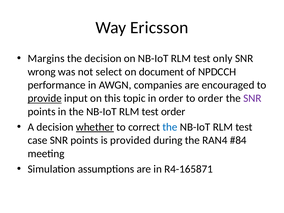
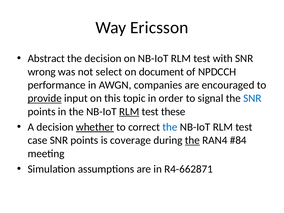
Margins: Margins -> Abstract
only: only -> with
to order: order -> signal
SNR at (252, 98) colour: purple -> blue
RLM at (129, 112) underline: none -> present
test order: order -> these
provided: provided -> coverage
the at (192, 140) underline: none -> present
R4-165871: R4-165871 -> R4-662871
